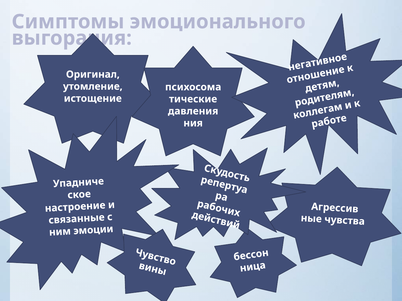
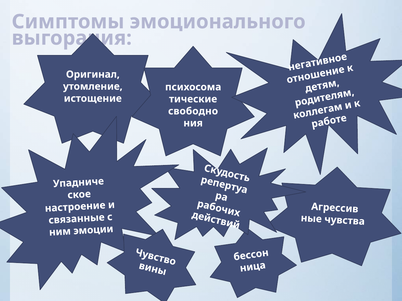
давления: давления -> свободно
